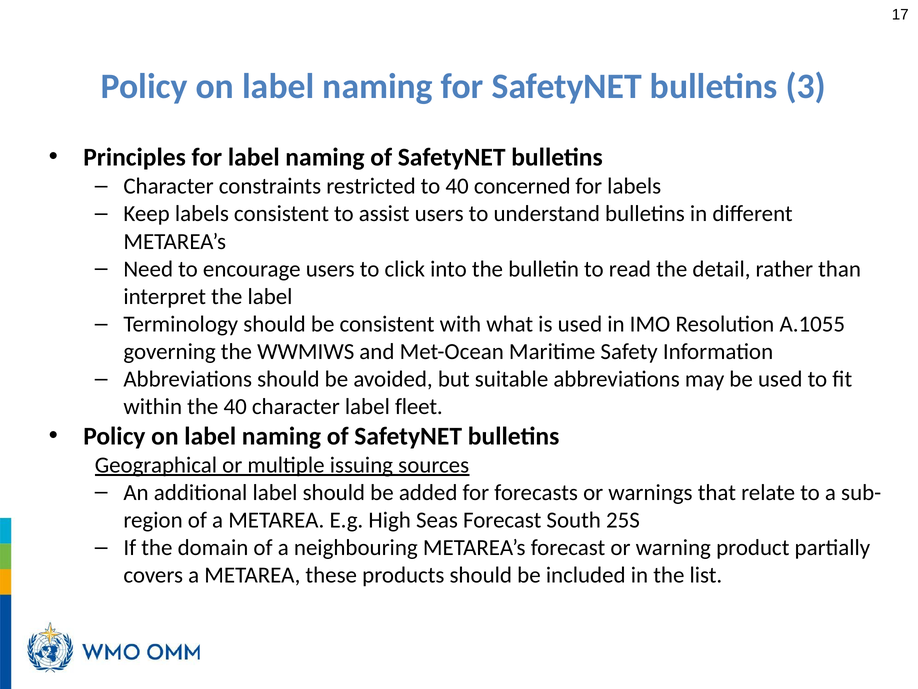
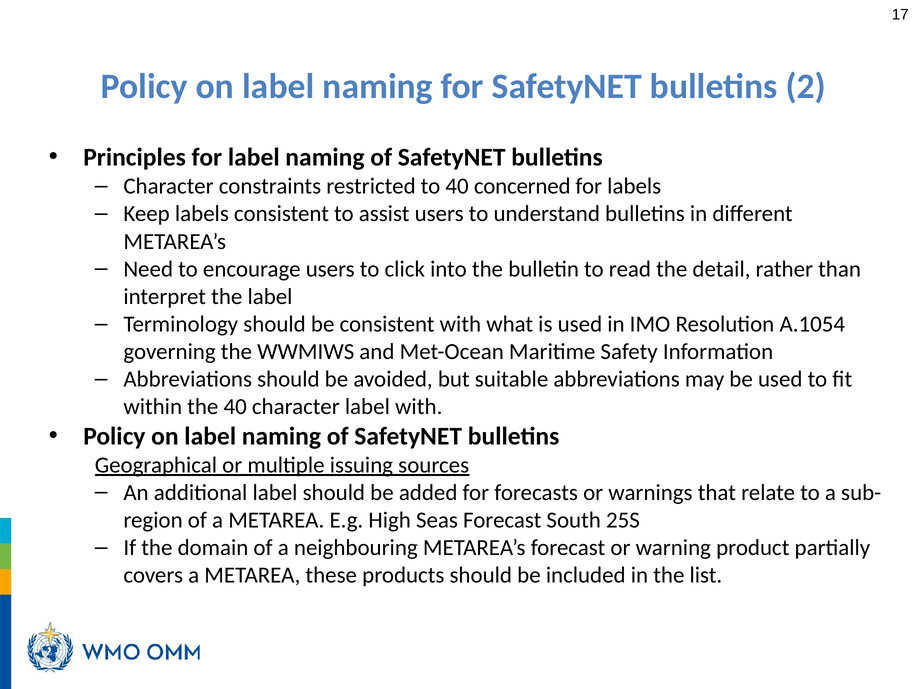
3: 3 -> 2
A.1055: A.1055 -> A.1054
label fleet: fleet -> with
